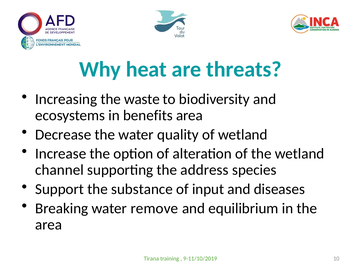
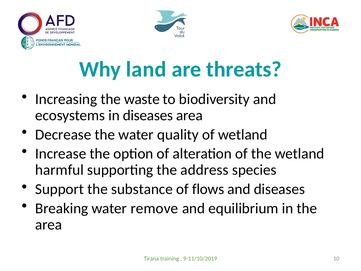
heat: heat -> land
in benefits: benefits -> diseases
channel: channel -> harmful
input: input -> flows
